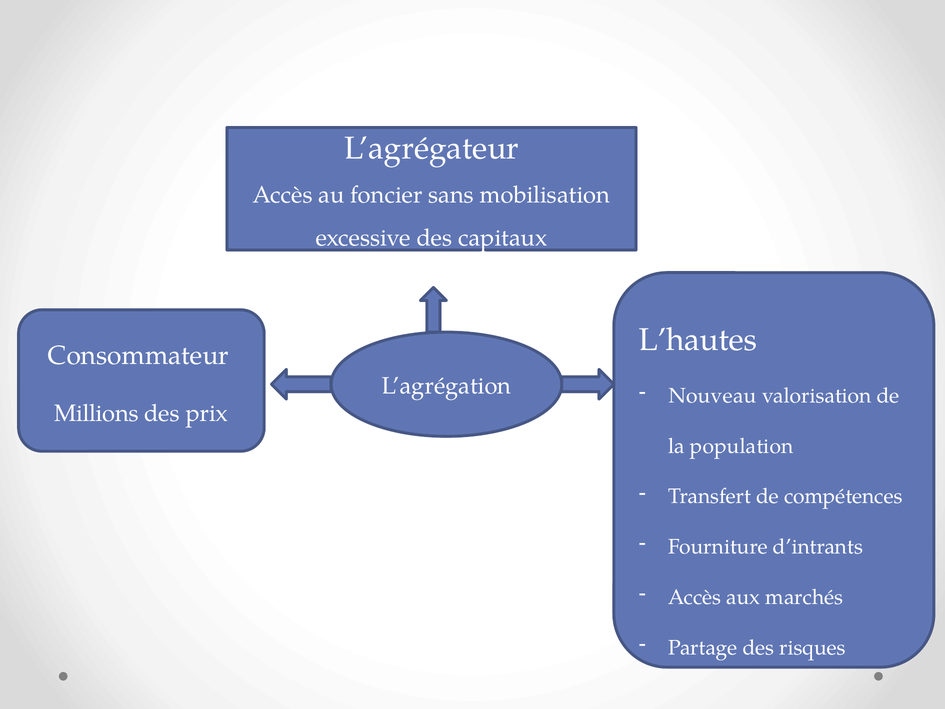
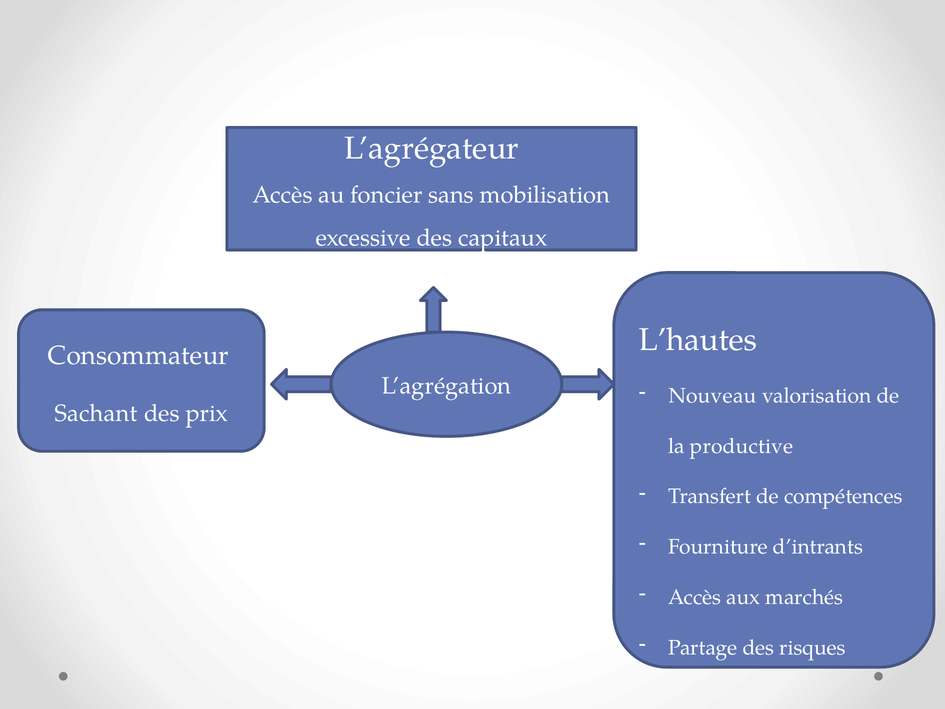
Millions: Millions -> Sachant
population: population -> productive
